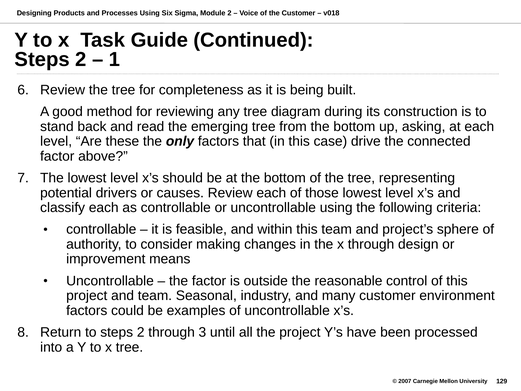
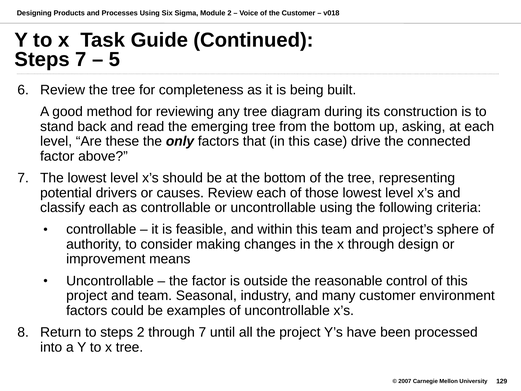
2 at (81, 59): 2 -> 7
1: 1 -> 5
through 3: 3 -> 7
